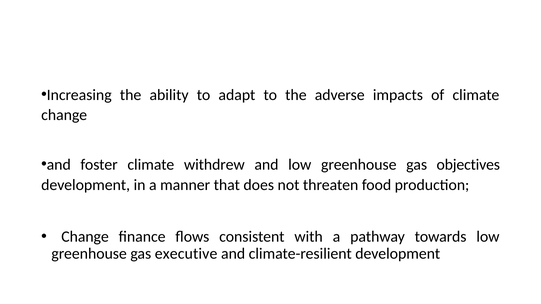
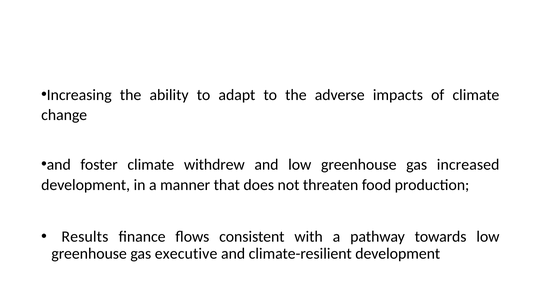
objectives: objectives -> increased
Change at (85, 237): Change -> Results
